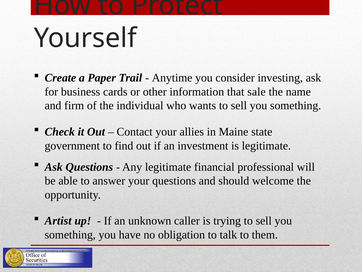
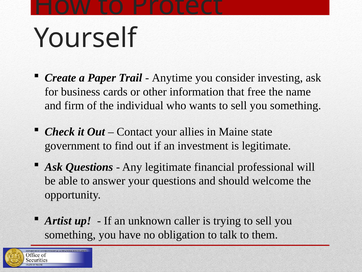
sale: sale -> free
